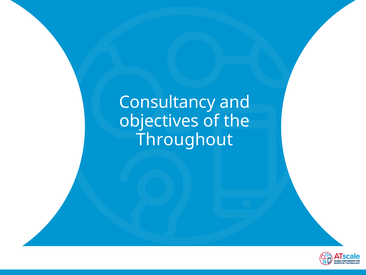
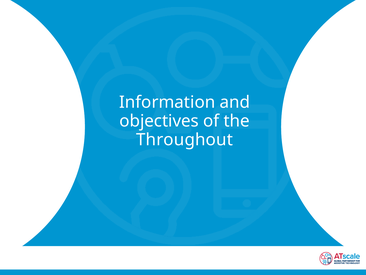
Consultancy: Consultancy -> Information
